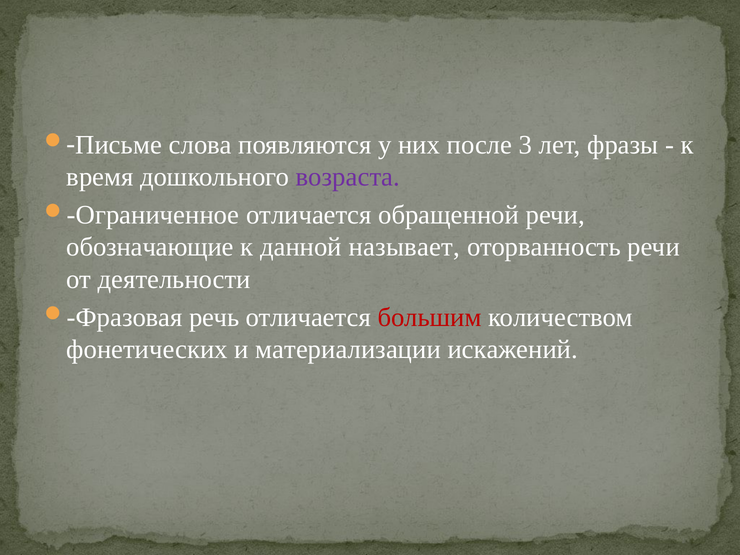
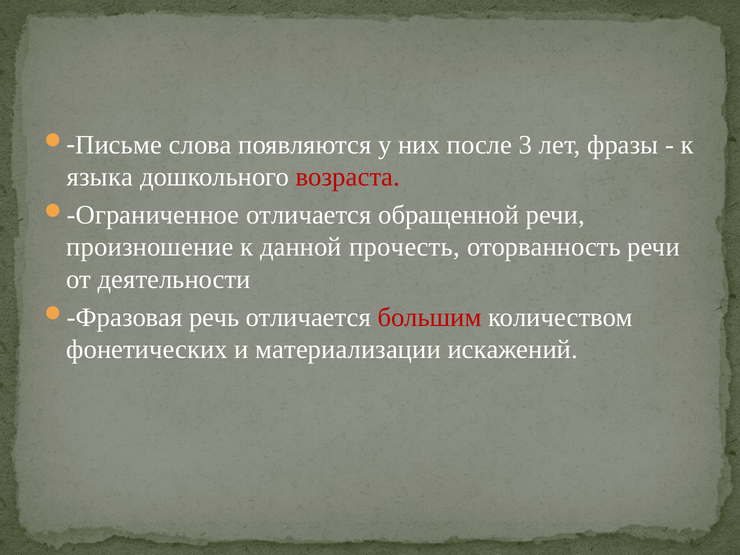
время: время -> языка
возраста colour: purple -> red
обозначающие: обозначающие -> произношение
называет: называет -> прочесть
